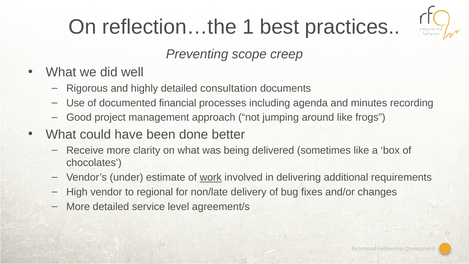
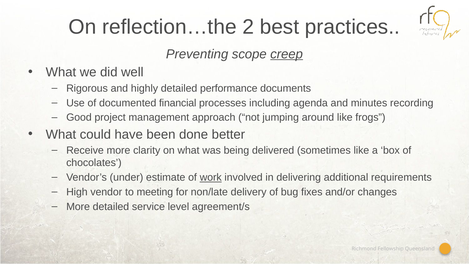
1: 1 -> 2
creep underline: none -> present
consultation: consultation -> performance
regional: regional -> meeting
